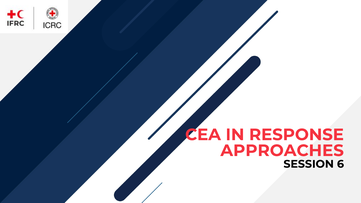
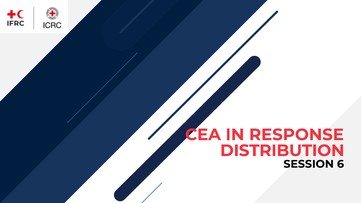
APPROACHES: APPROACHES -> DISTRIBUTION
